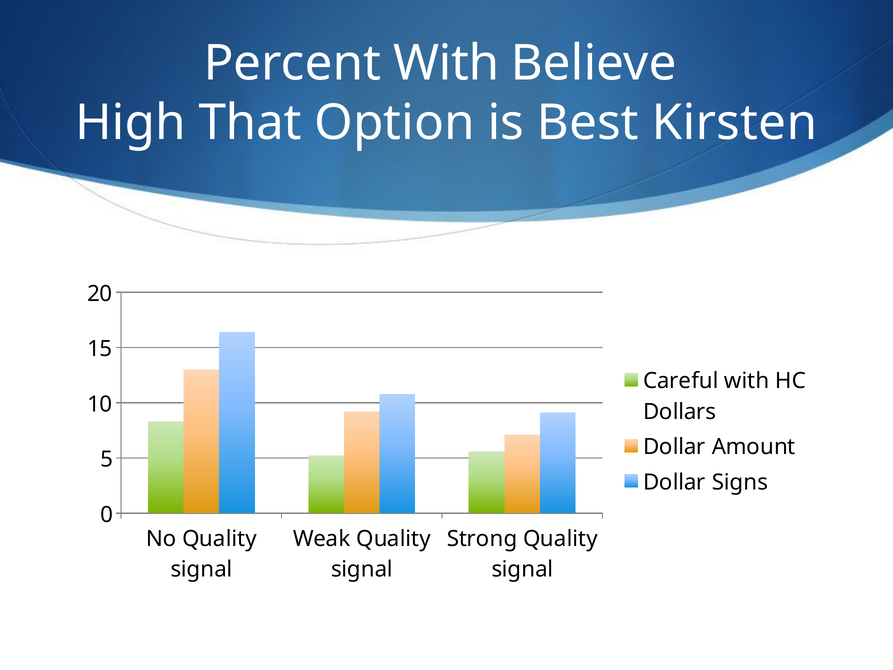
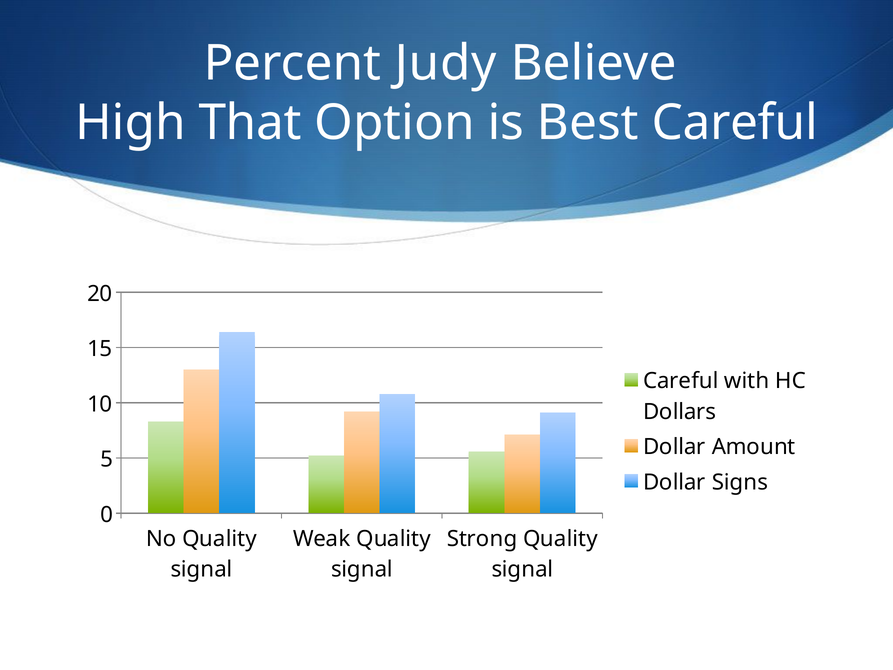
Percent With: With -> Judy
Best Kirsten: Kirsten -> Careful
